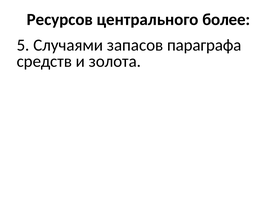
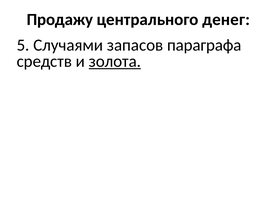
Ресурсов: Ресурсов -> Продажу
более: более -> денег
золота underline: none -> present
